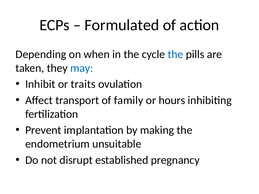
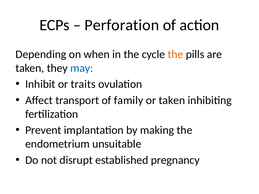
Formulated: Formulated -> Perforation
the at (175, 54) colour: blue -> orange
or hours: hours -> taken
